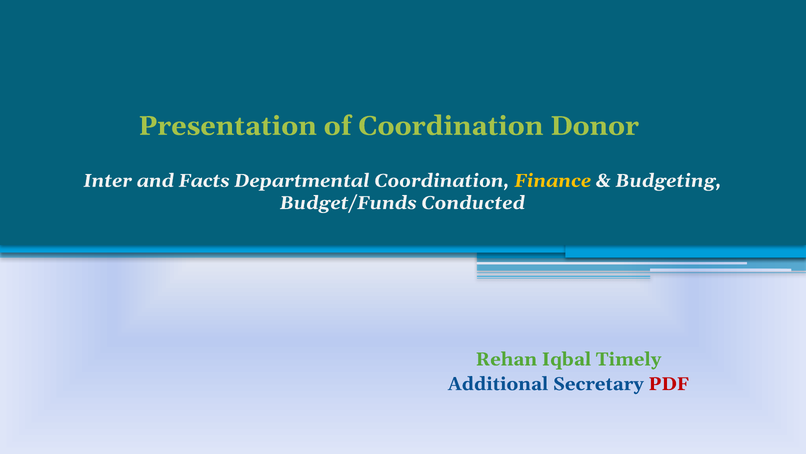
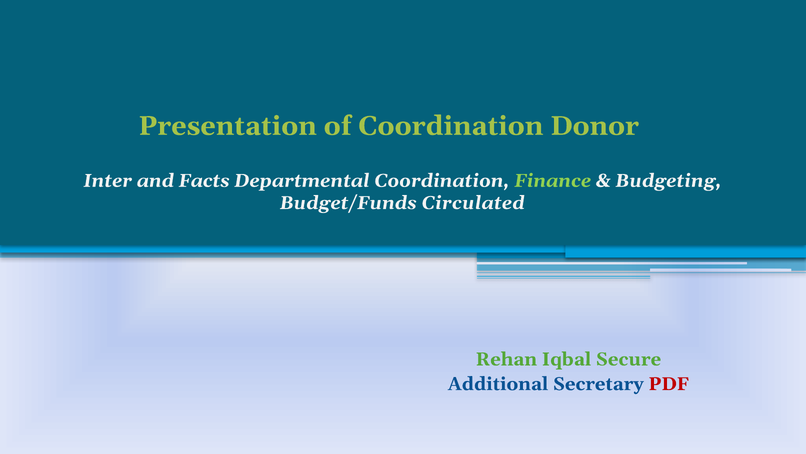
Finance colour: yellow -> light green
Conducted: Conducted -> Circulated
Timely: Timely -> Secure
